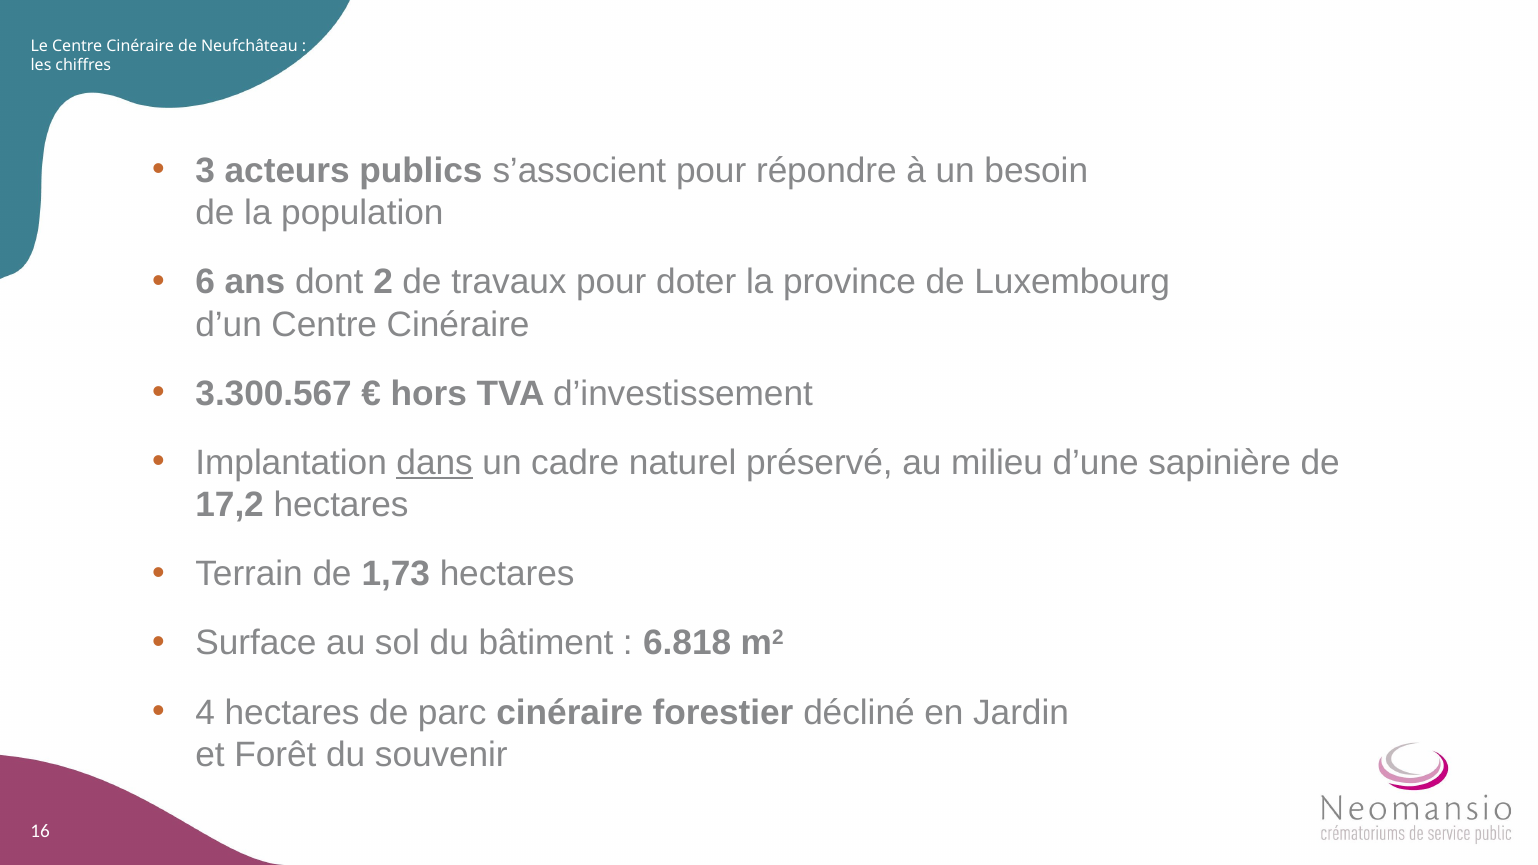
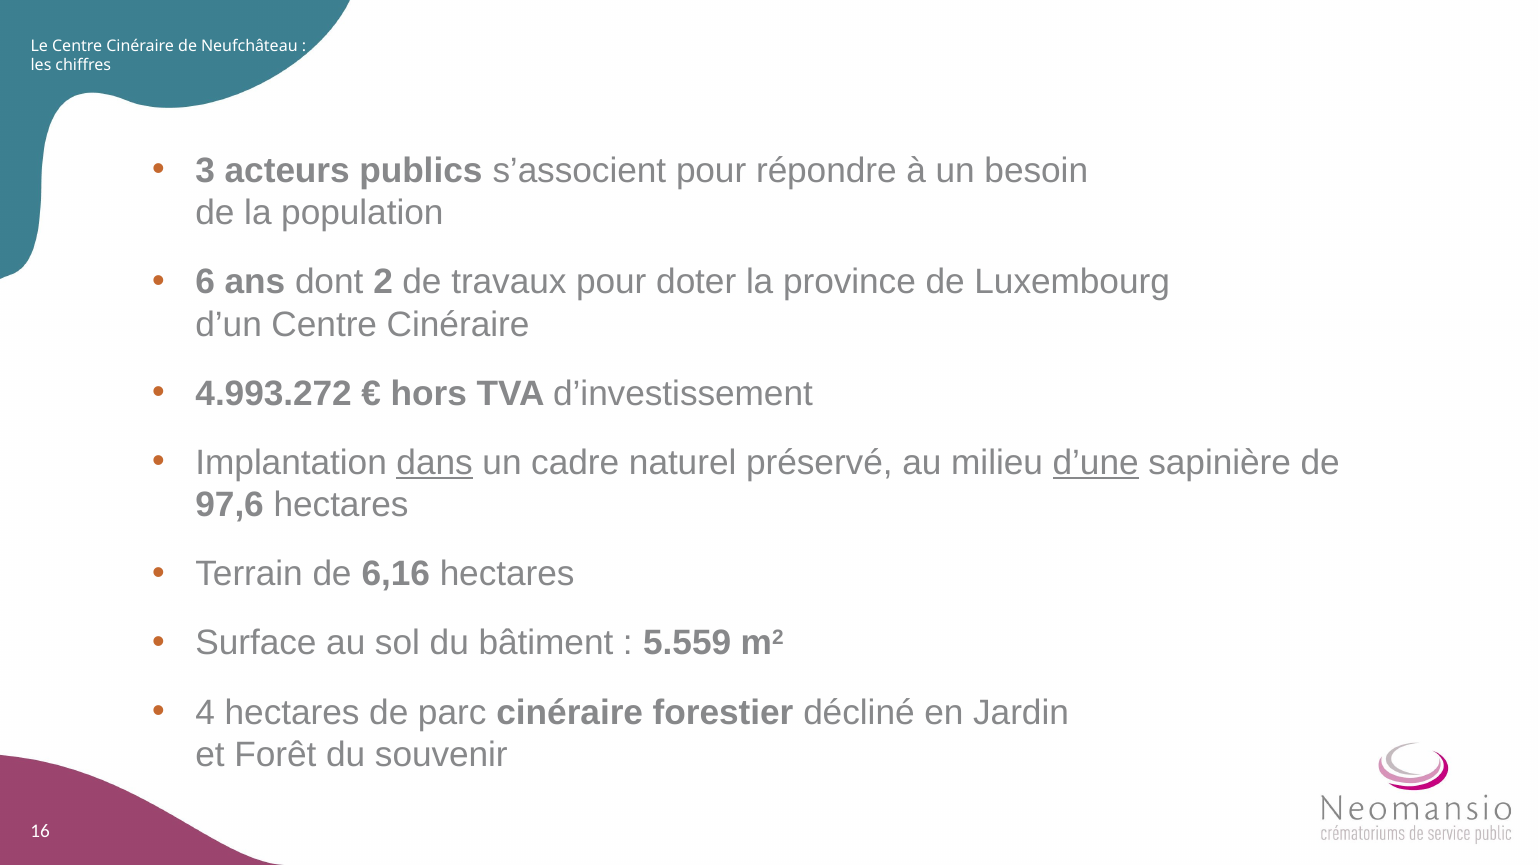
3.300.567: 3.300.567 -> 4.993.272
d’une underline: none -> present
17,2: 17,2 -> 97,6
1,73: 1,73 -> 6,16
6.818: 6.818 -> 5.559
